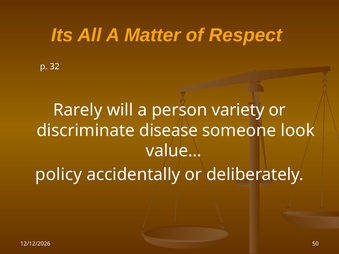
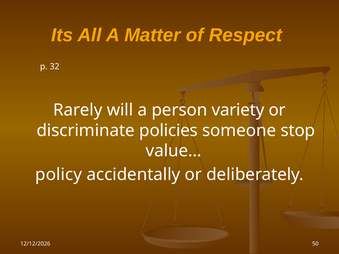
disease: disease -> policies
look: look -> stop
